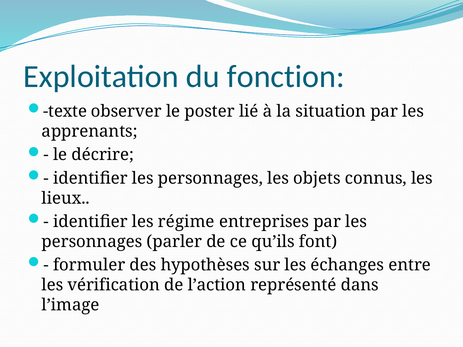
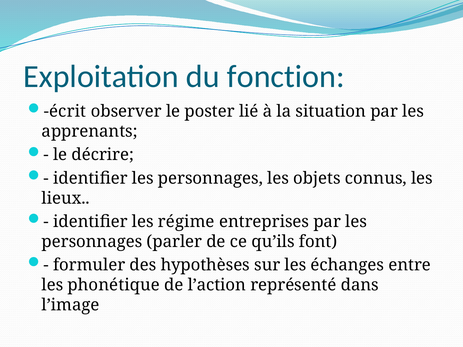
texte: texte -> écrit
vérification: vérification -> phonétique
